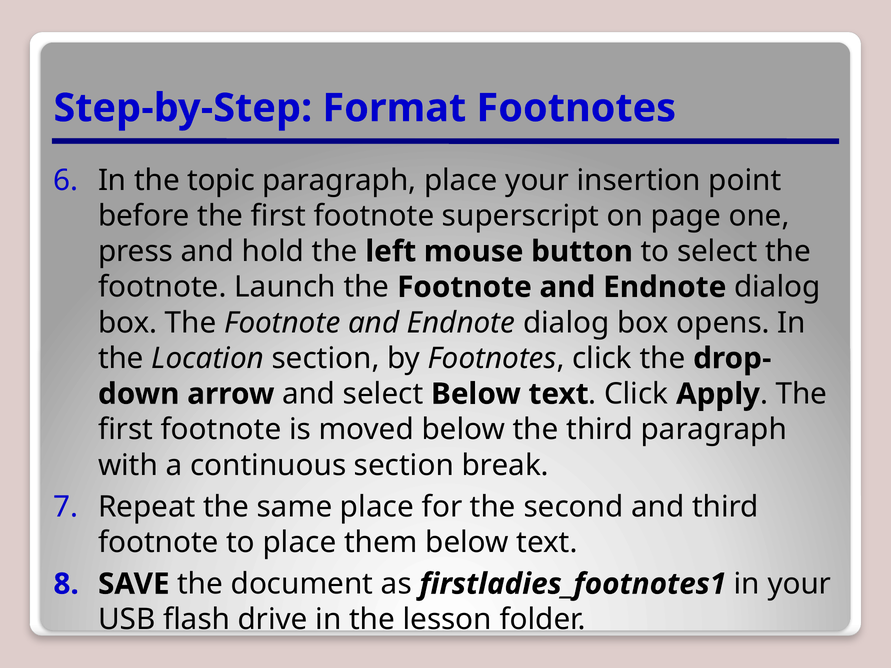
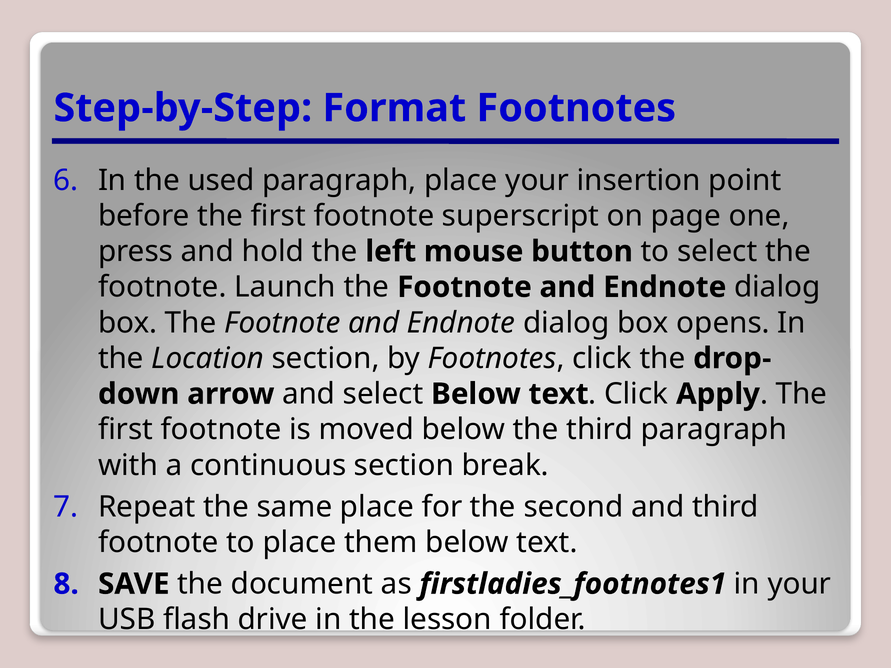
topic: topic -> used
